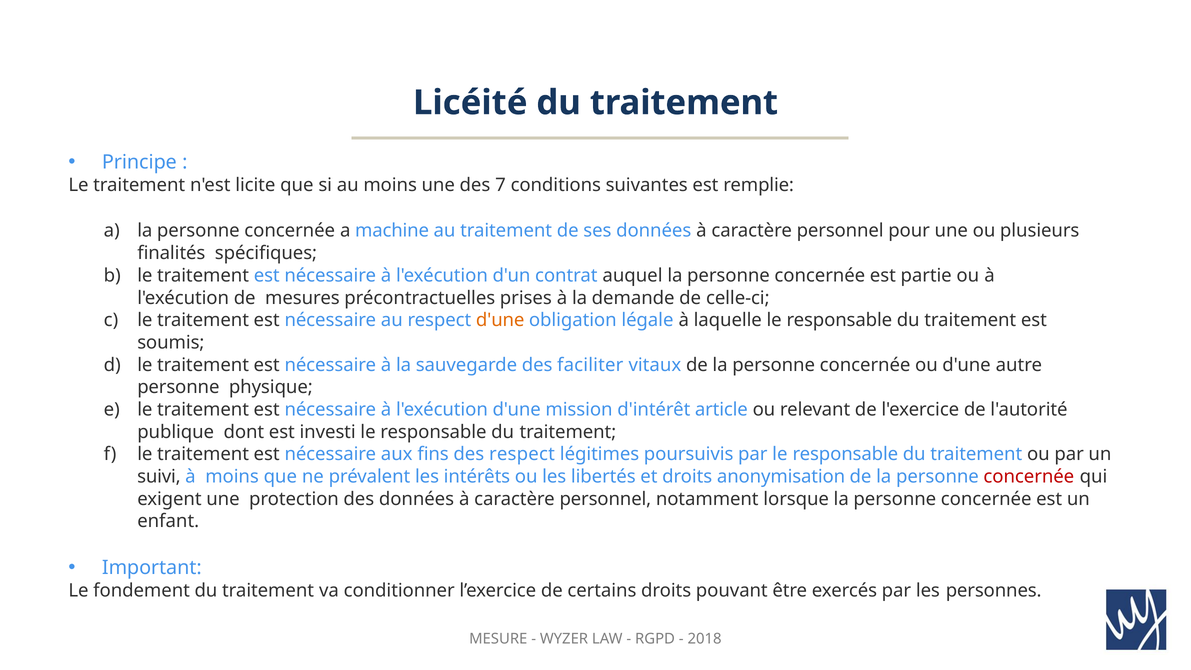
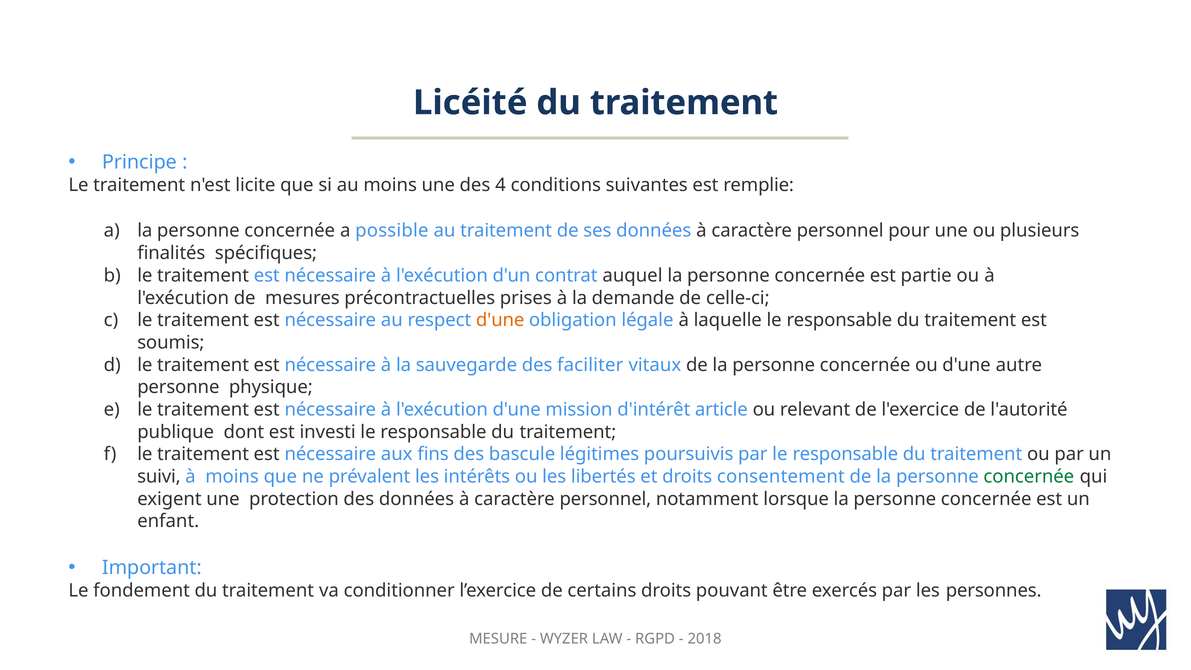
7: 7 -> 4
machine: machine -> possible
des respect: respect -> bascule
anonymisation: anonymisation -> consentement
concernée at (1029, 477) colour: red -> green
